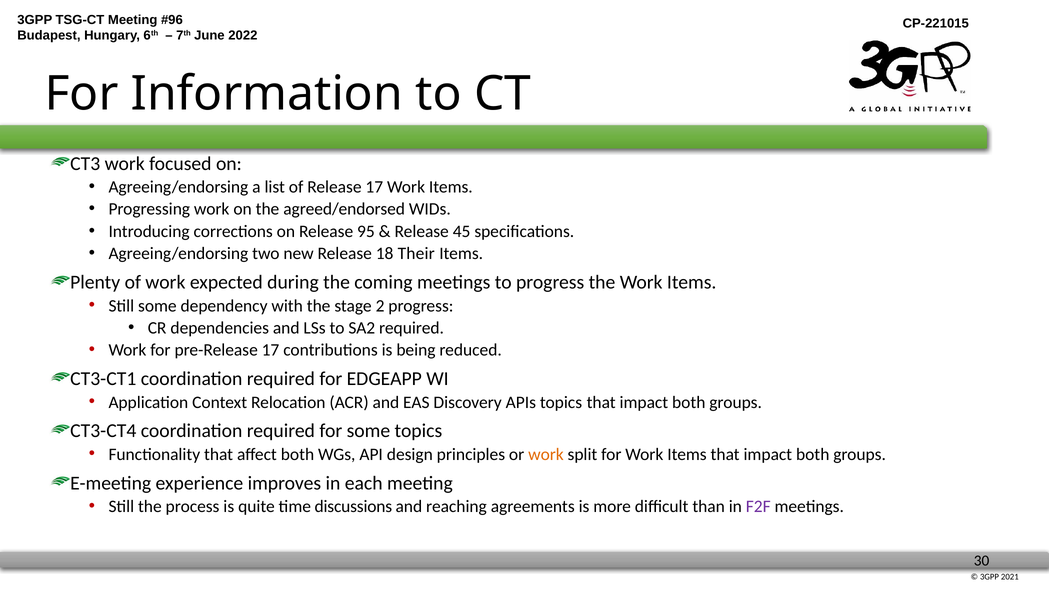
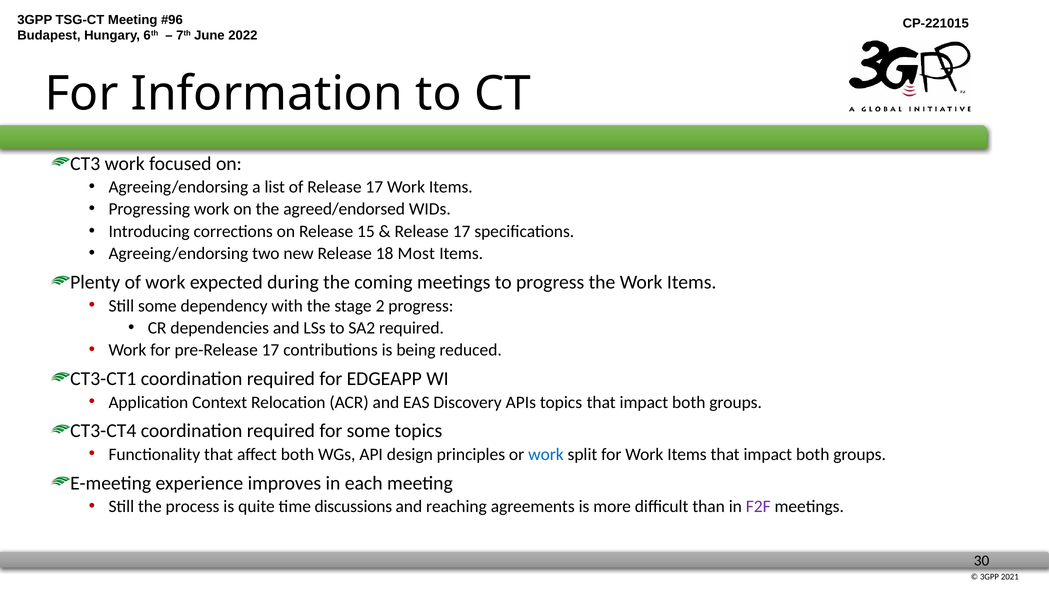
95: 95 -> 15
45 at (462, 231): 45 -> 17
Their: Their -> Most
work at (546, 454) colour: orange -> blue
